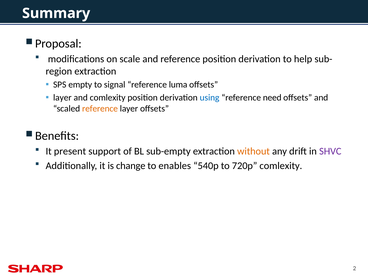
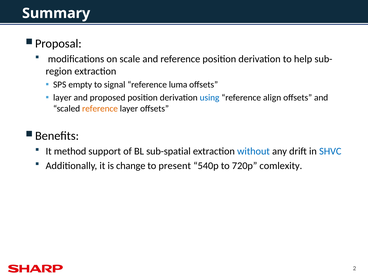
and comlexity: comlexity -> proposed
need: need -> align
present: present -> method
sub-empty: sub-empty -> sub-spatial
without colour: orange -> blue
SHVC colour: purple -> blue
enables: enables -> present
